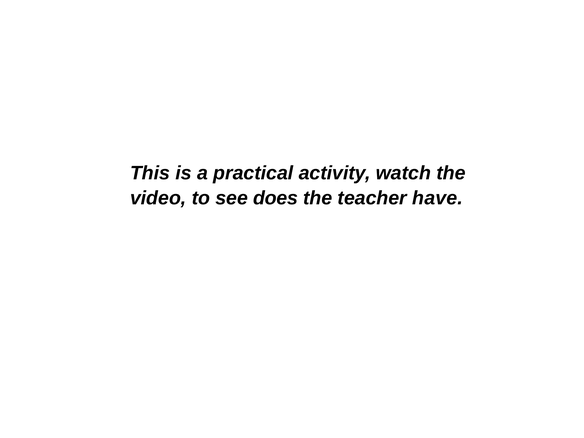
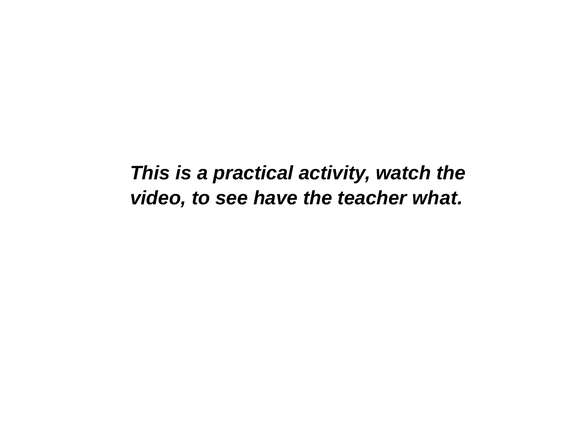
does: does -> have
have: have -> what
